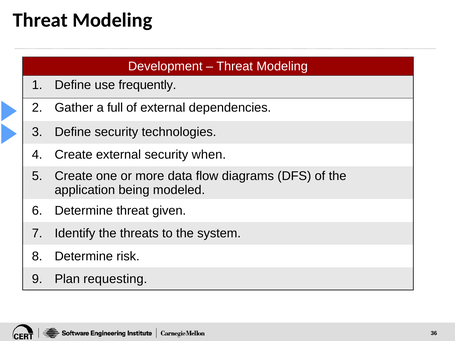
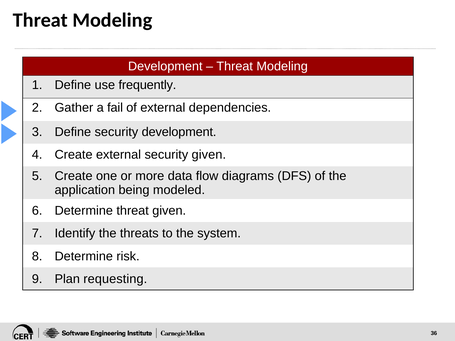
full: full -> fail
security technologies: technologies -> development
security when: when -> given
